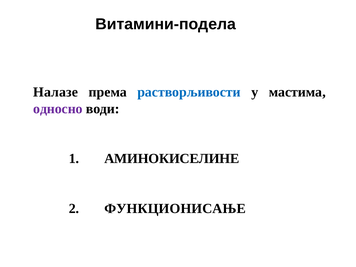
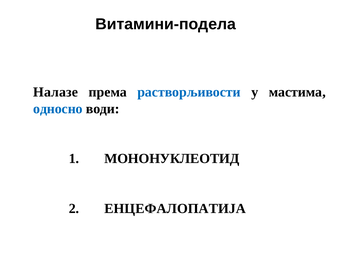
односно colour: purple -> blue
АМИНОКИСЕЛИНЕ: АМИНОКИСЕЛИНЕ -> МОНОНУКЛЕОТИД
ФУНКЦИОНИСАЊЕ: ФУНКЦИОНИСАЊЕ -> ЕНЦЕФАЛОПАТИЈА
